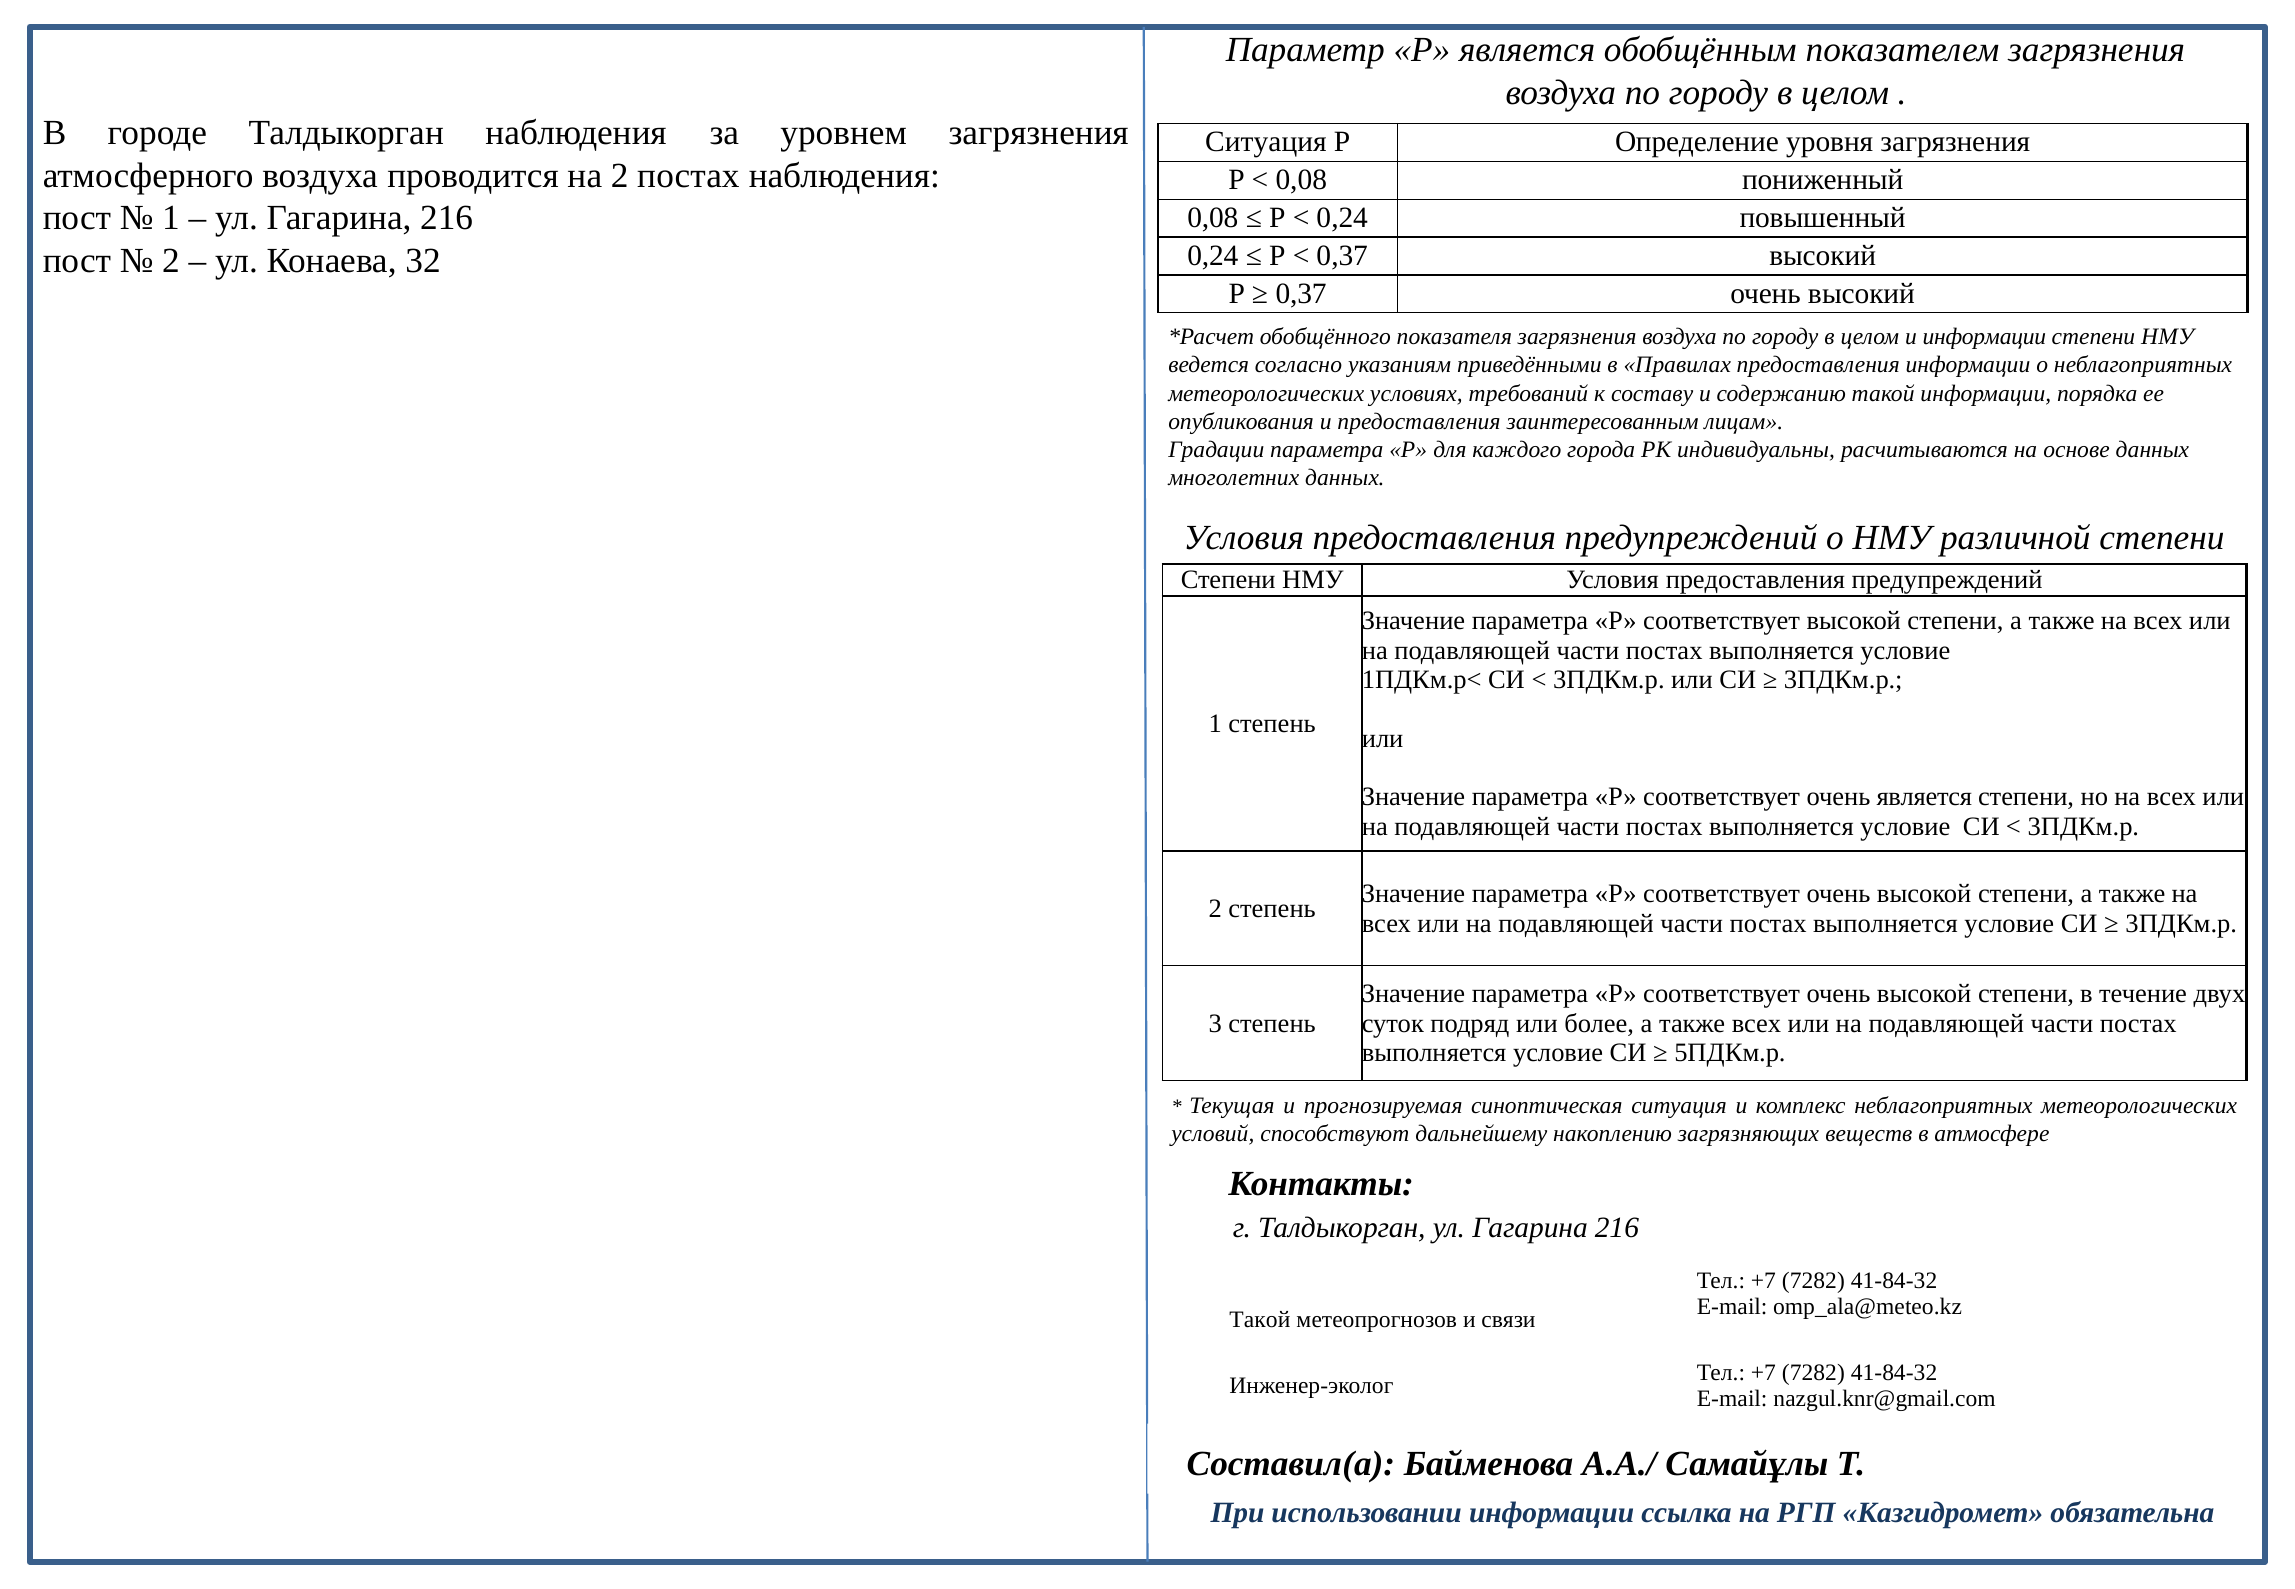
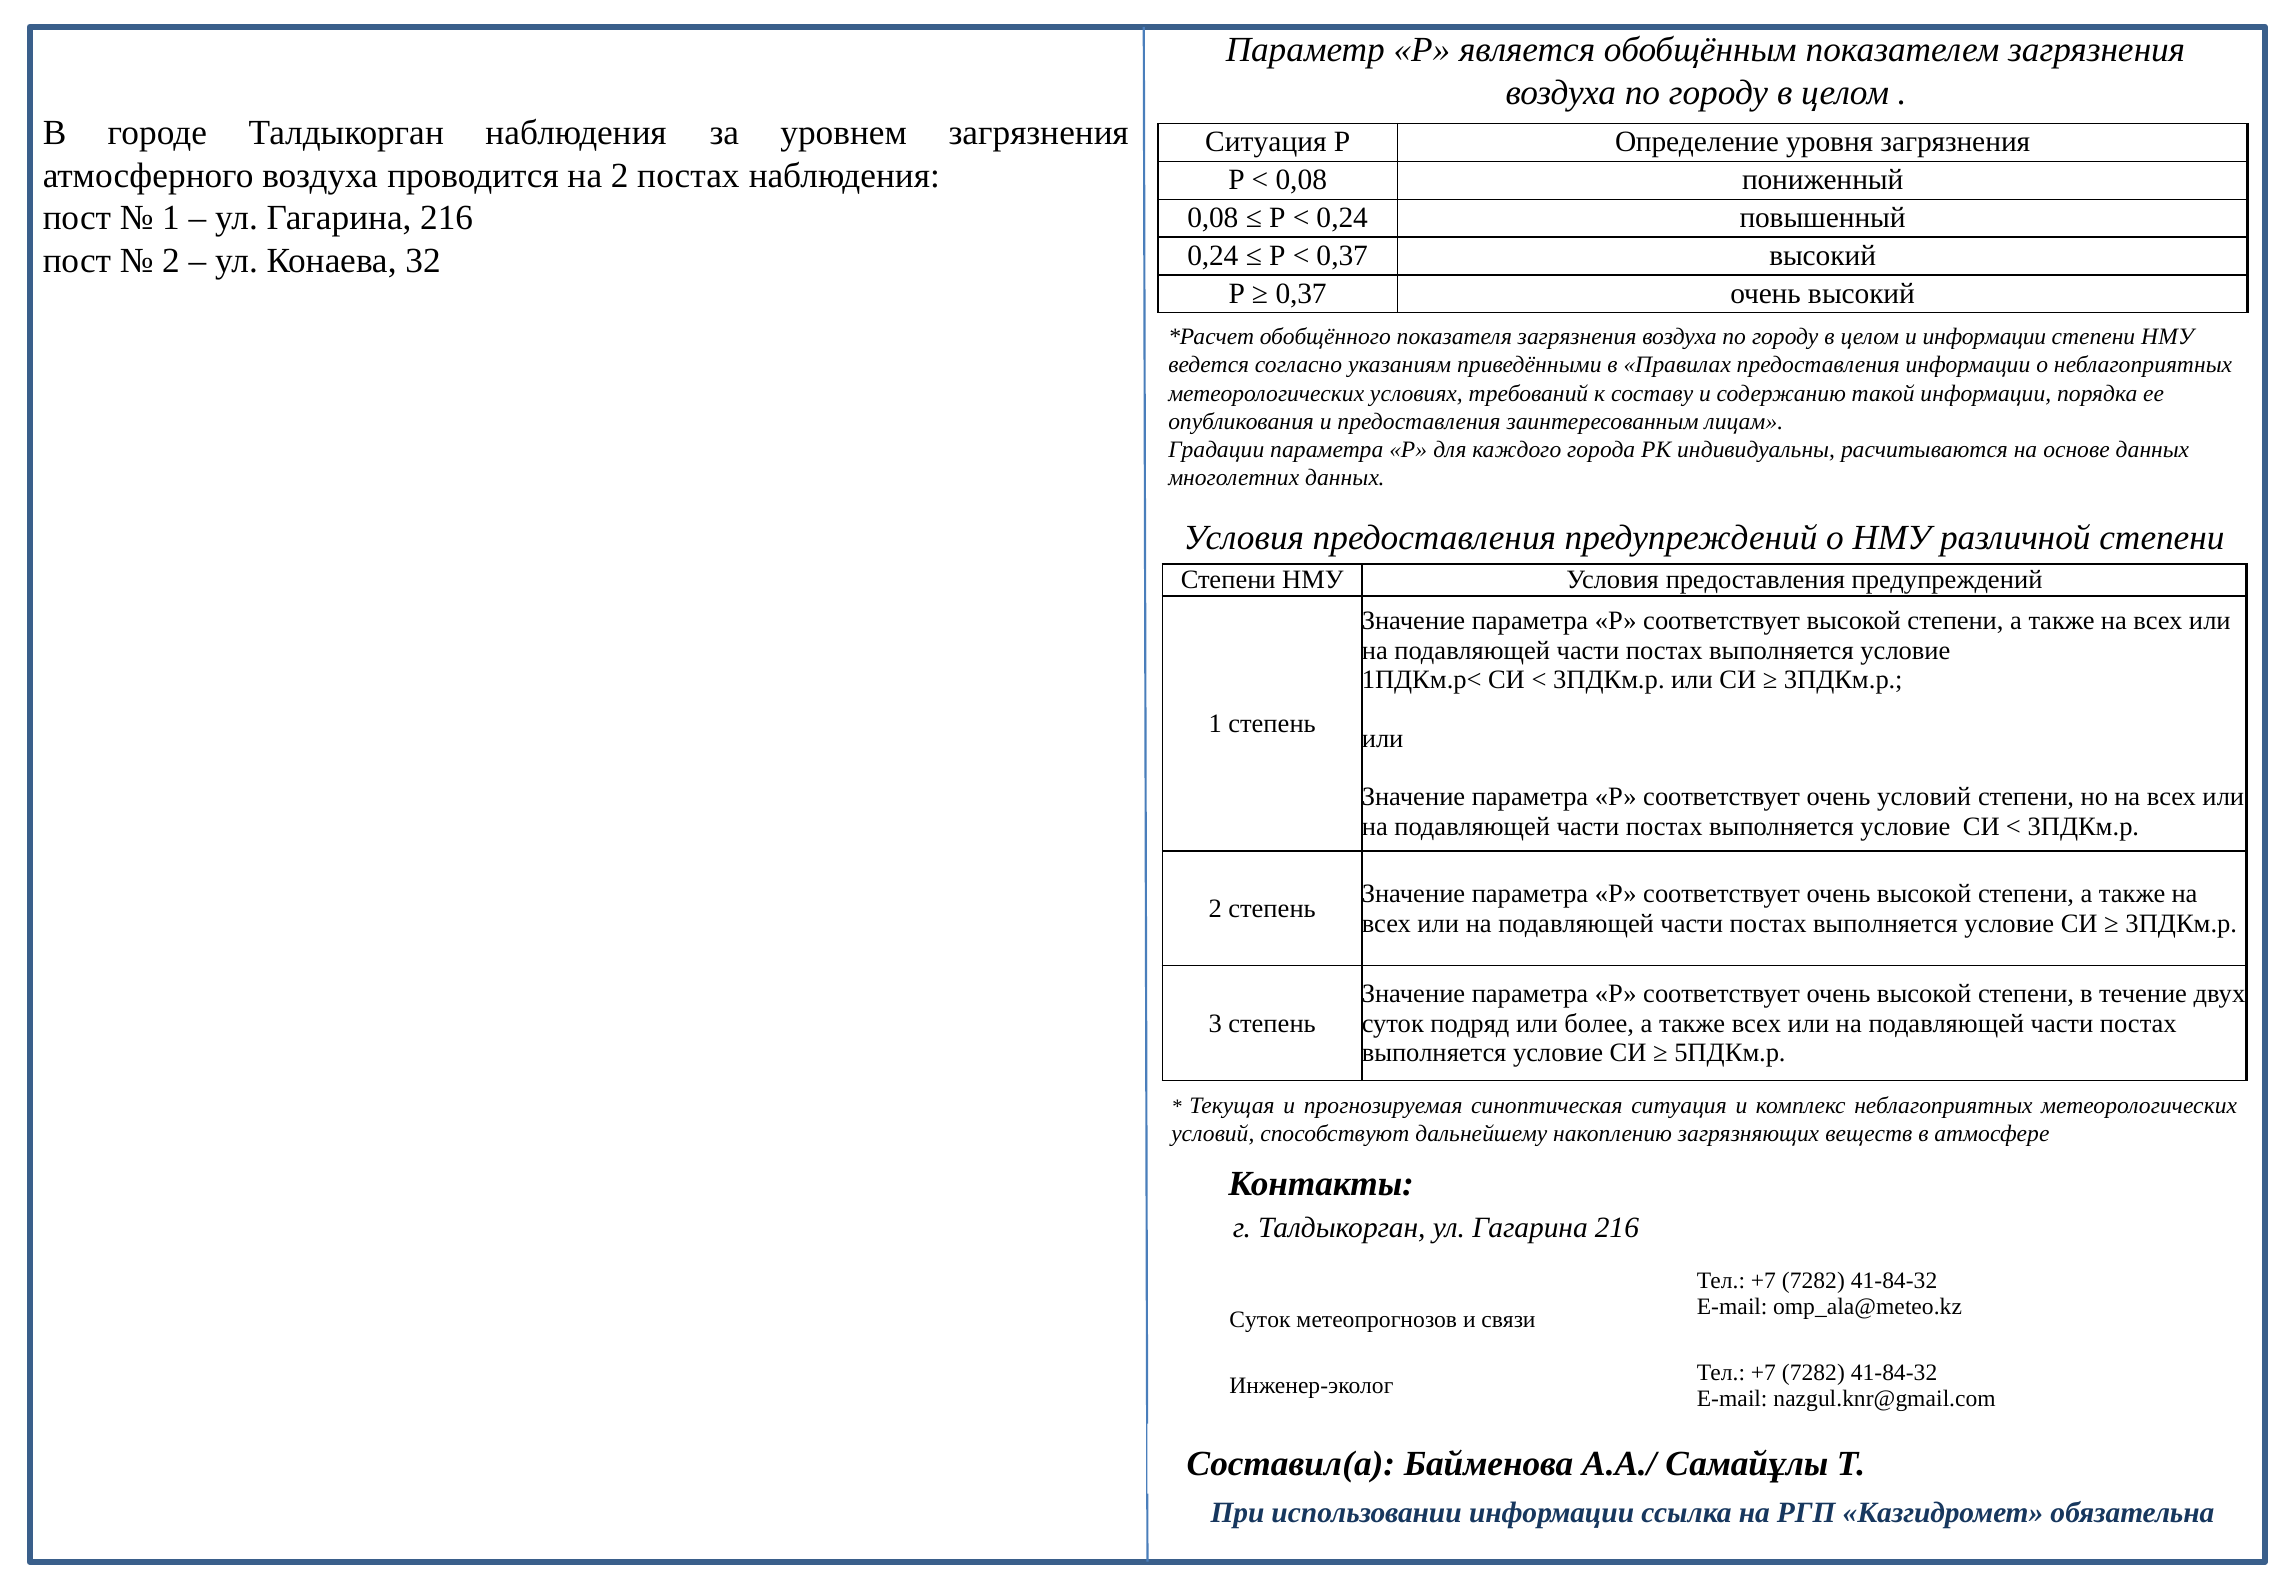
очень является: является -> условий
Такой at (1260, 1320): Такой -> Суток
